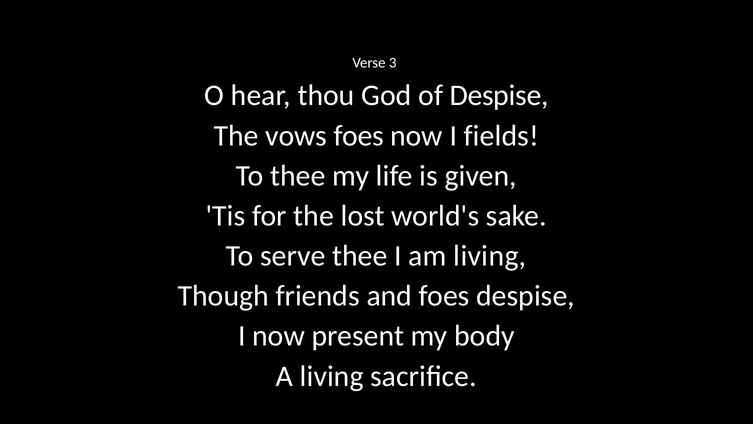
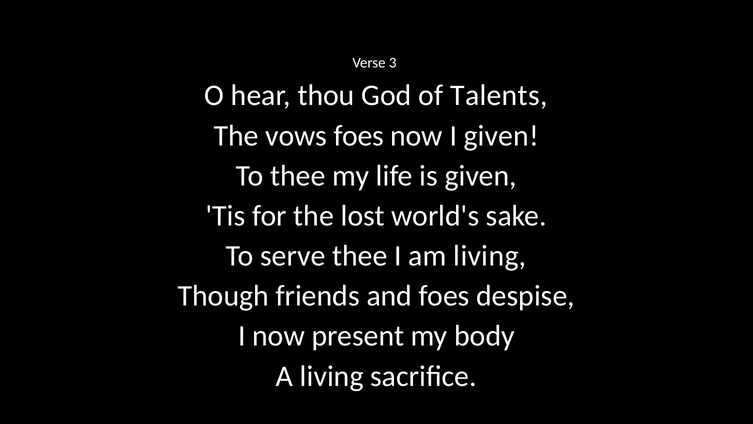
of Despise: Despise -> Talents
I fields: fields -> given
